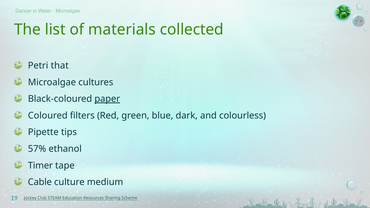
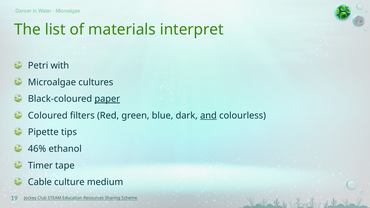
collected: collected -> interpret
that: that -> with
and underline: none -> present
57%: 57% -> 46%
